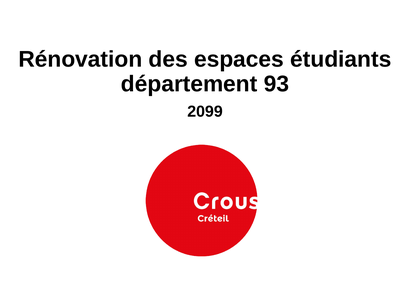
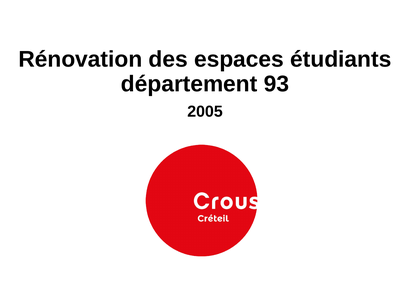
2099: 2099 -> 2005
